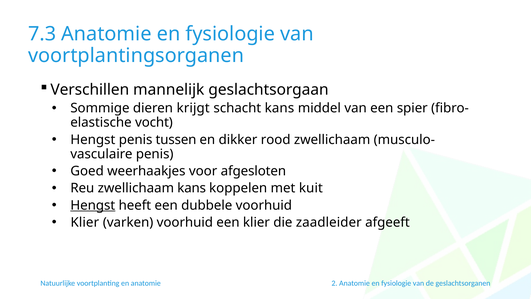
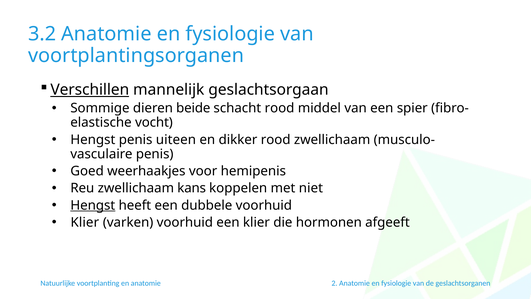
7.3: 7.3 -> 3.2
Verschillen underline: none -> present
krijgt: krijgt -> beide
schacht kans: kans -> rood
tussen: tussen -> uiteen
afgesloten: afgesloten -> hemipenis
kuit: kuit -> niet
zaadleider: zaadleider -> hormonen
